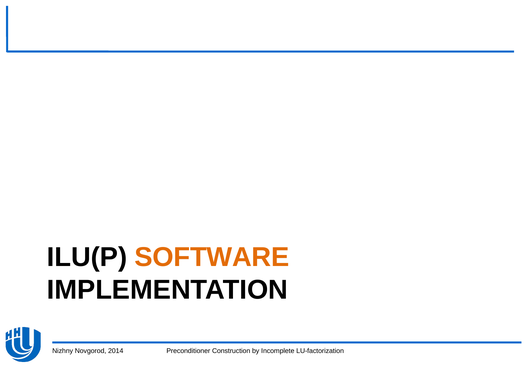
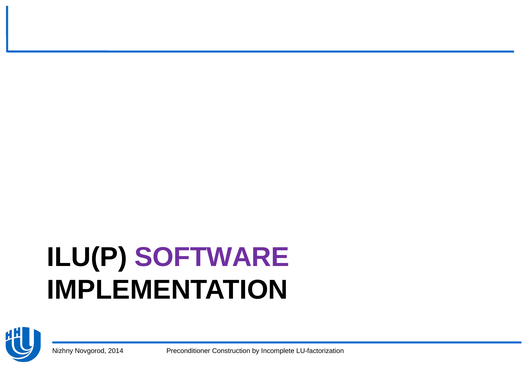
SOFTWARE colour: orange -> purple
